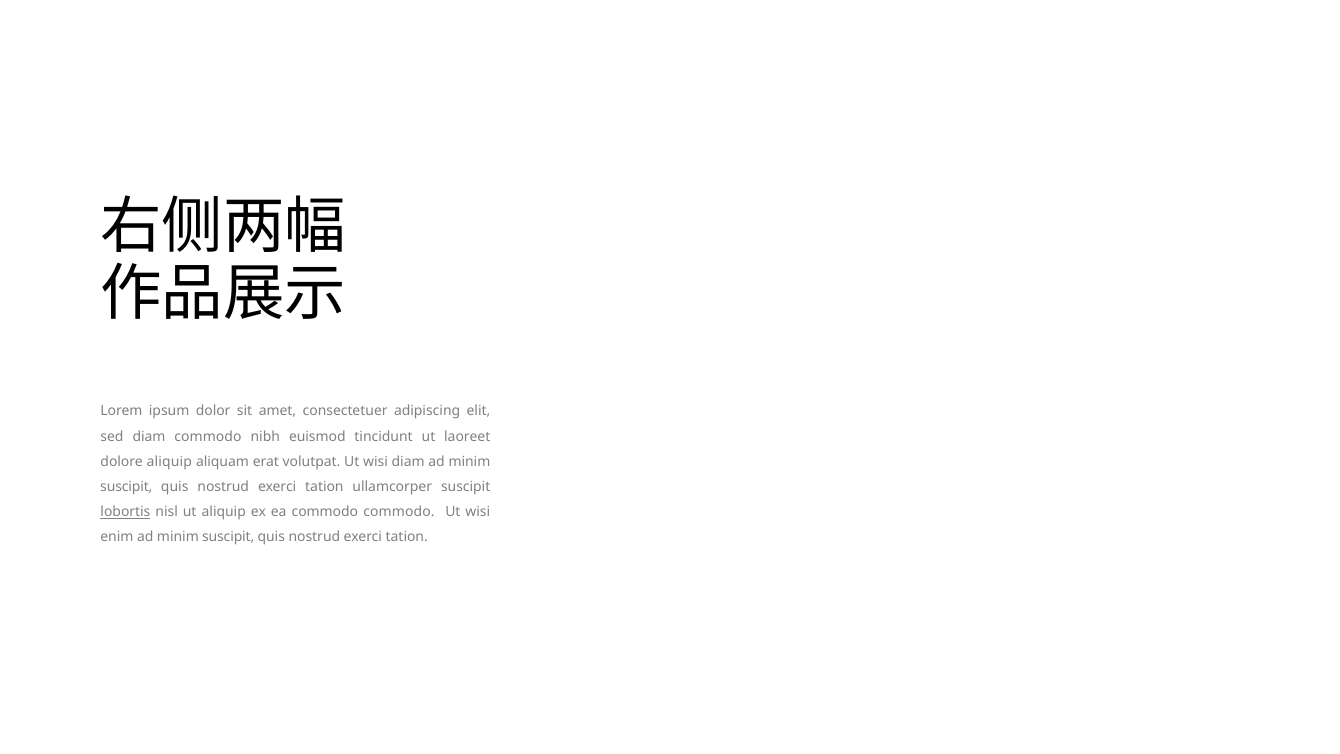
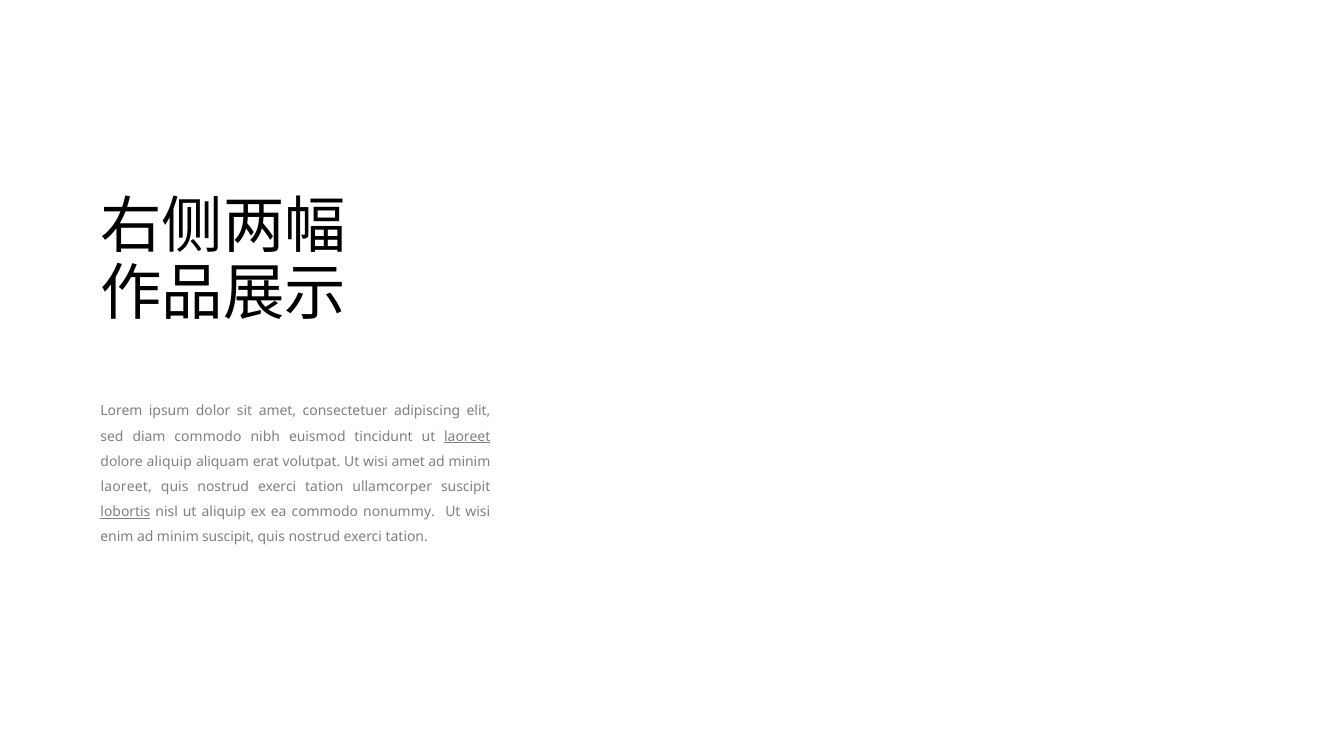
laoreet at (467, 436) underline: none -> present
wisi diam: diam -> amet
suscipit at (126, 487): suscipit -> laoreet
commodo commodo: commodo -> nonummy
